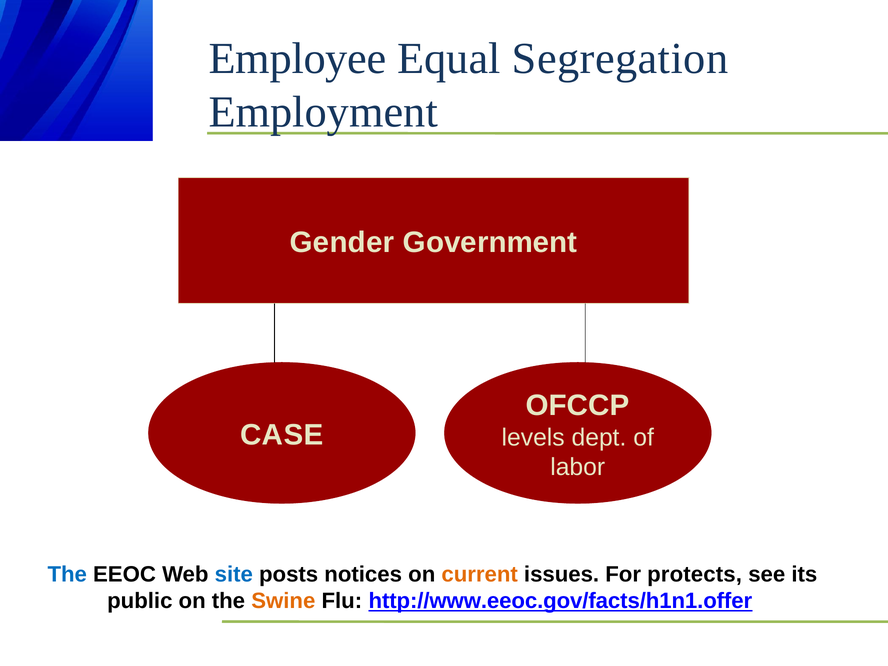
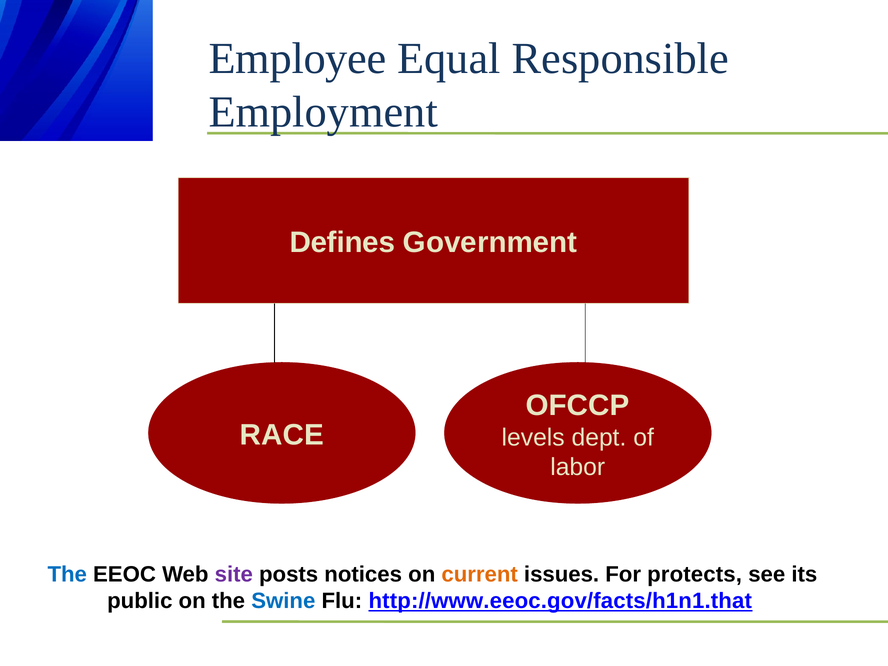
Segregation: Segregation -> Responsible
Gender: Gender -> Defines
CASE: CASE -> RACE
site colour: blue -> purple
Swine colour: orange -> blue
http://www.eeoc.gov/facts/h1n1.offer: http://www.eeoc.gov/facts/h1n1.offer -> http://www.eeoc.gov/facts/h1n1.that
